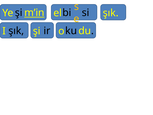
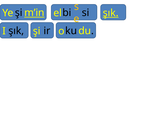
şık at (111, 13) underline: none -> present
